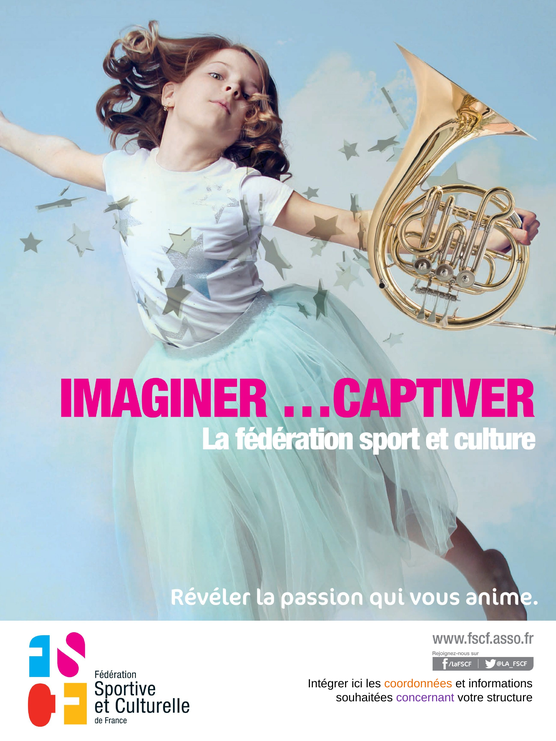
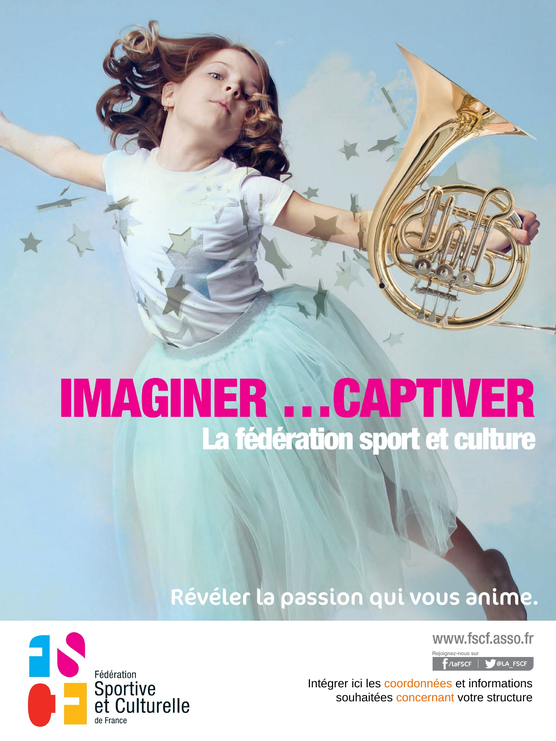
concernant colour: purple -> orange
